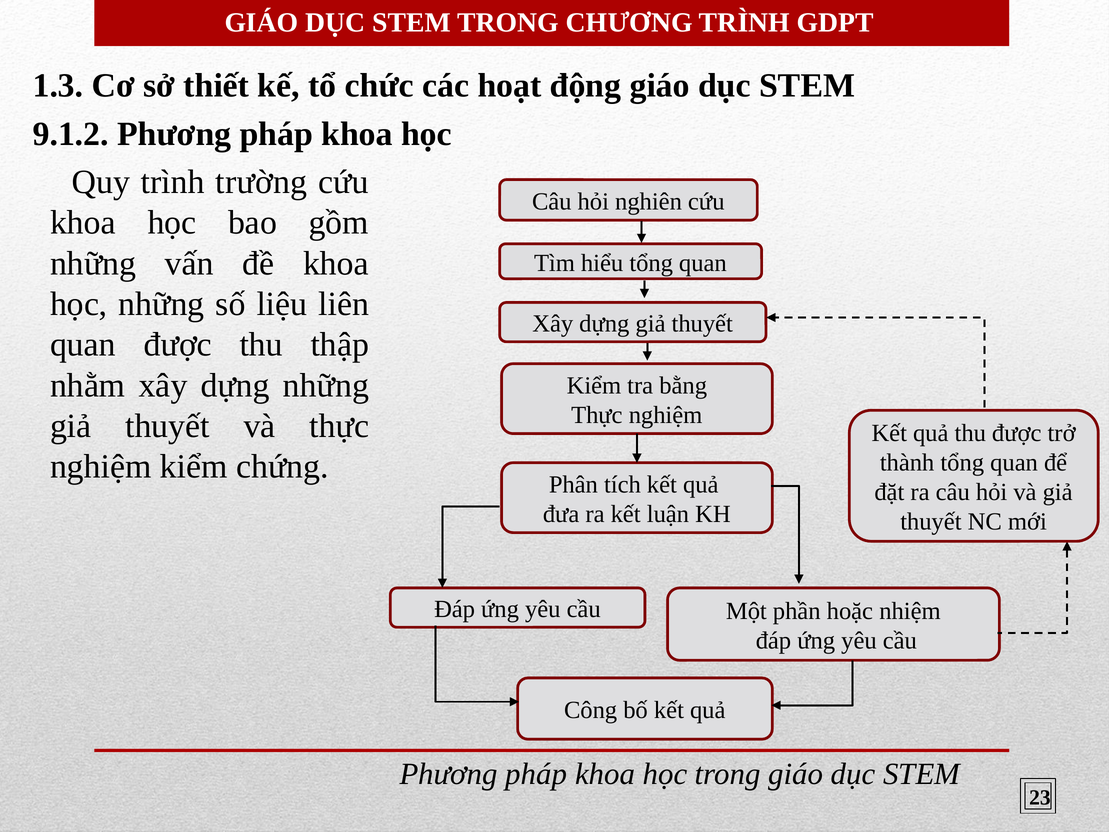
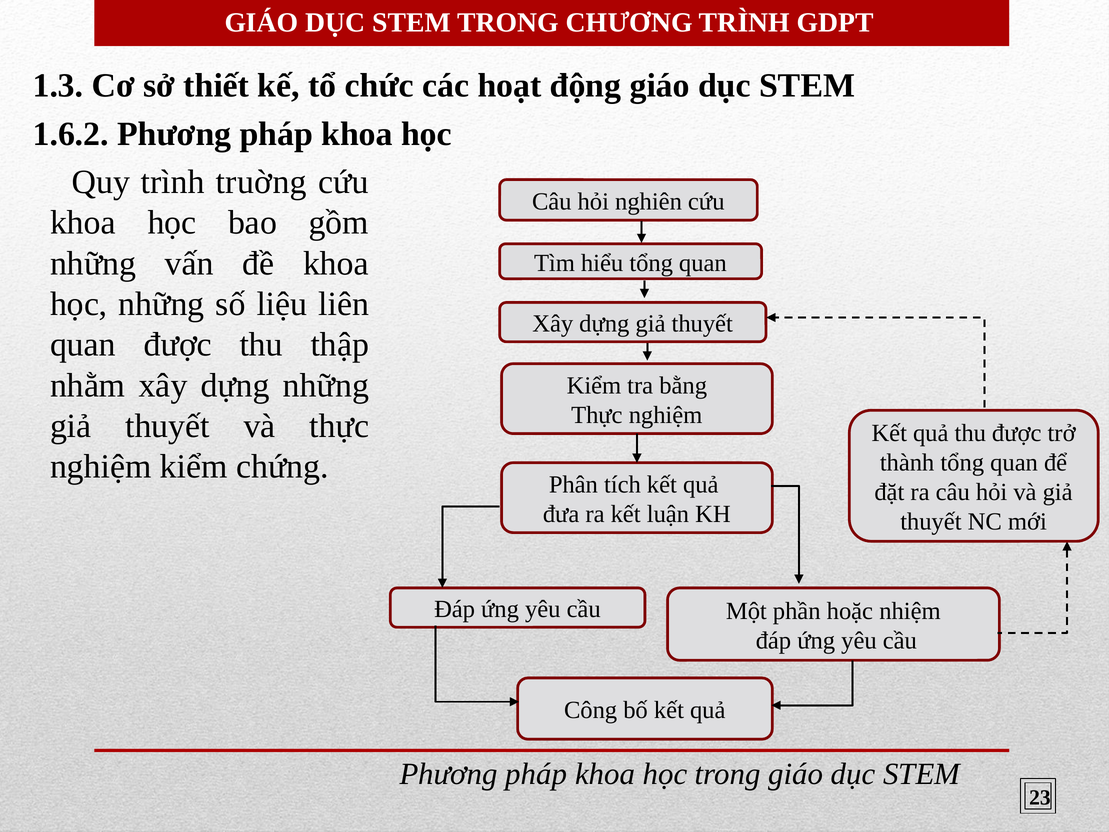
9.1.2: 9.1.2 -> 1.6.2
trường: trường -> truờng
